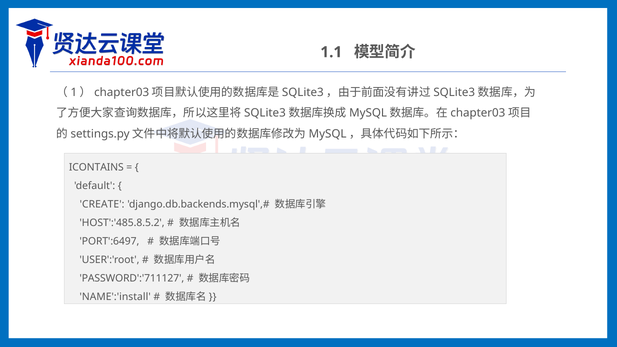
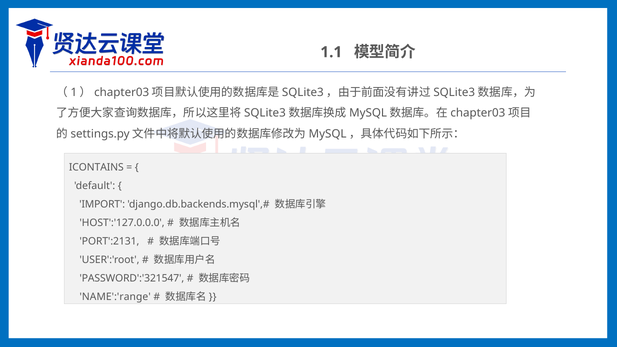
CREATE: CREATE -> IMPORT
HOST':'485.8.5.2: HOST':'485.8.5.2 -> HOST':'127.0.0.0
PORT':6497: PORT':6497 -> PORT':2131
PASSWORD':'711127: PASSWORD':'711127 -> PASSWORD':'321547
NAME':'install: NAME':'install -> NAME':'range
